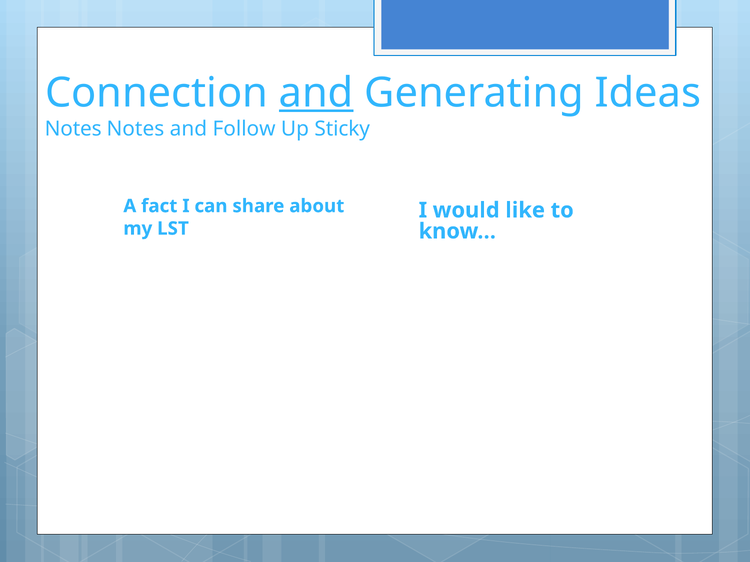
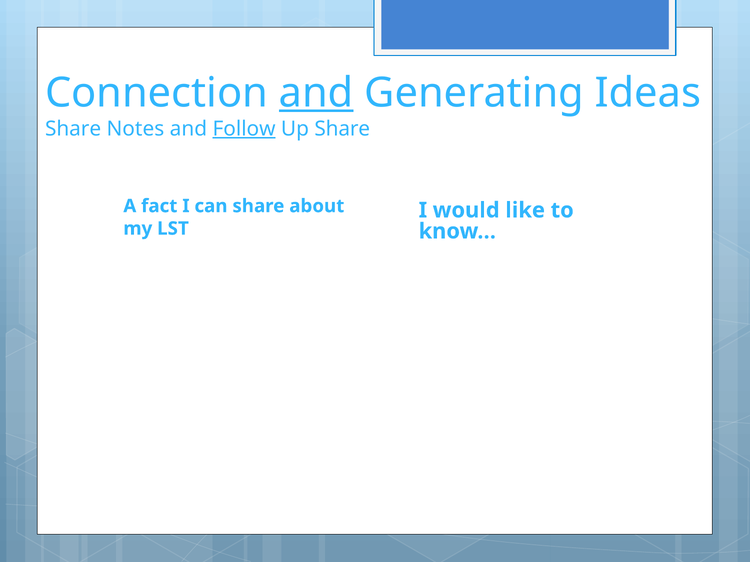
Notes at (73, 129): Notes -> Share
Follow underline: none -> present
Up Sticky: Sticky -> Share
